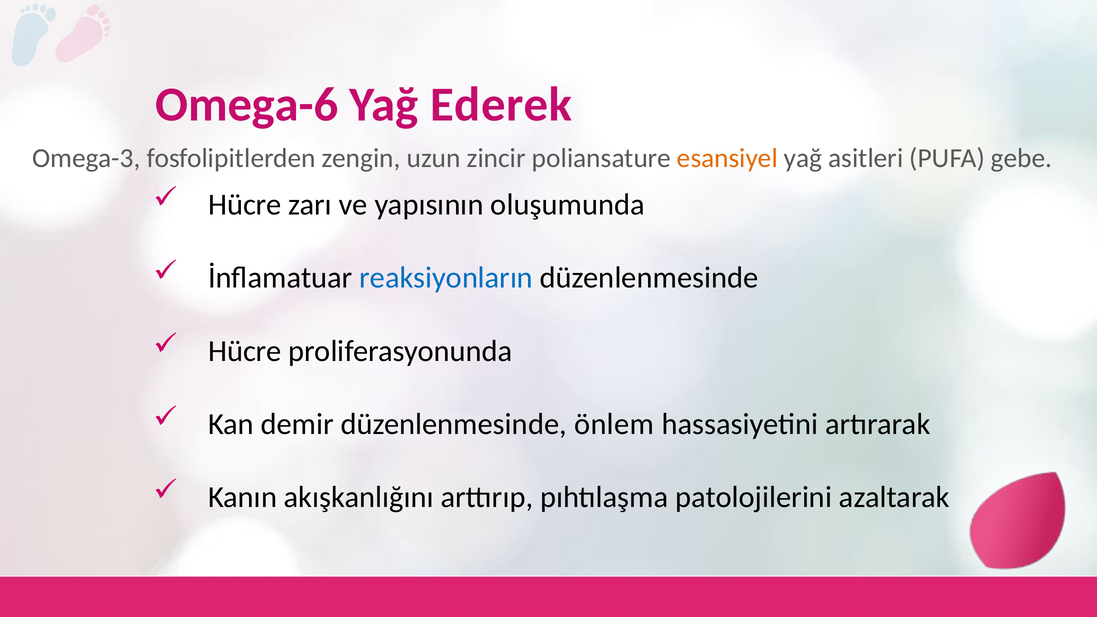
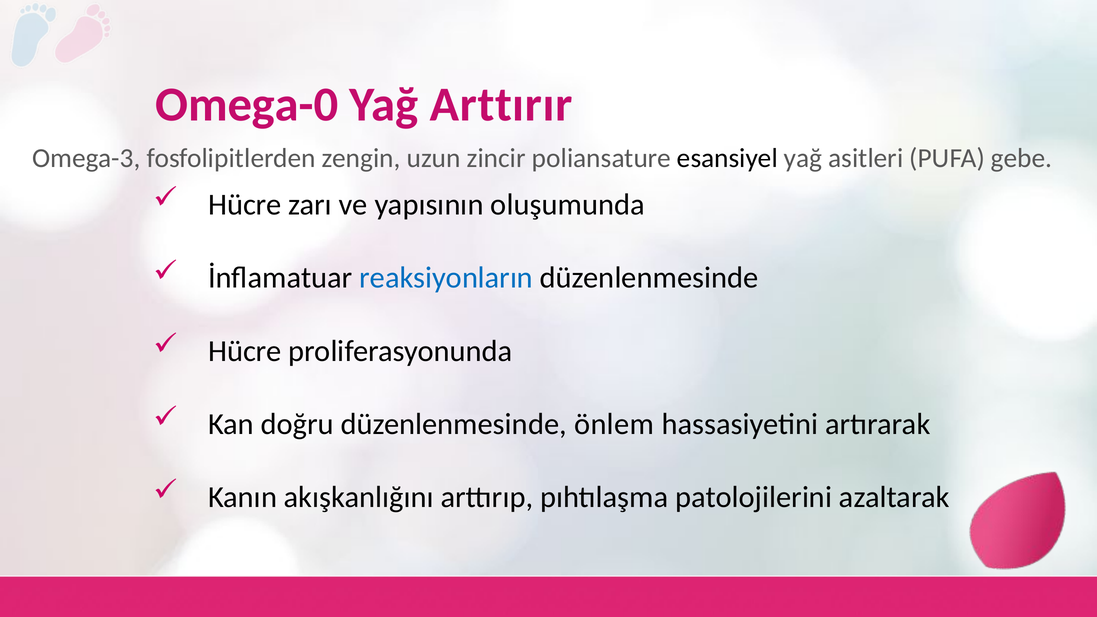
Omega-6: Omega-6 -> Omega-0
Ederek: Ederek -> Arttırır
esansiyel colour: orange -> black
demir: demir -> doğru
